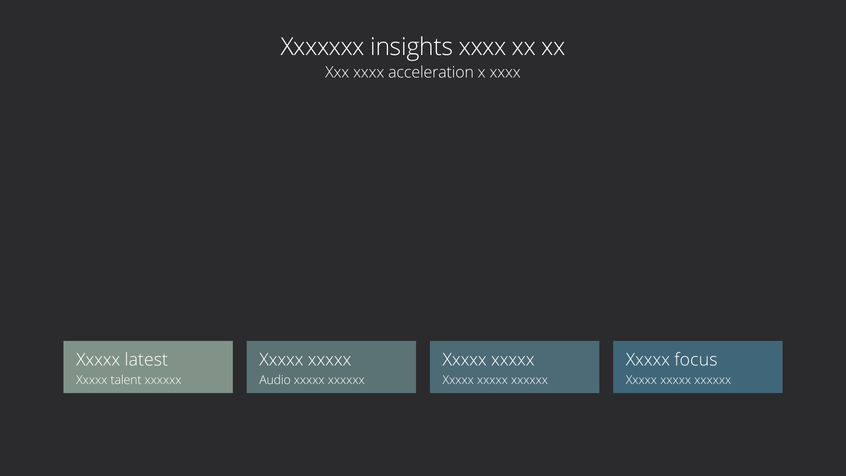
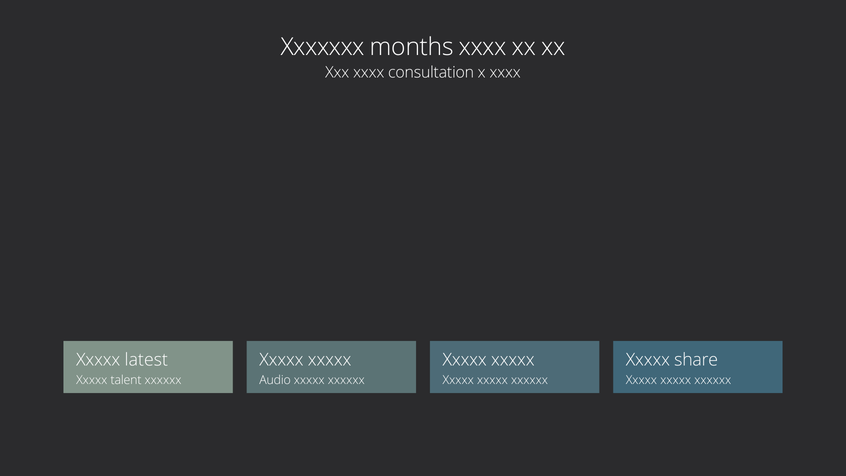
insights: insights -> months
acceleration: acceleration -> consultation
focus: focus -> share
